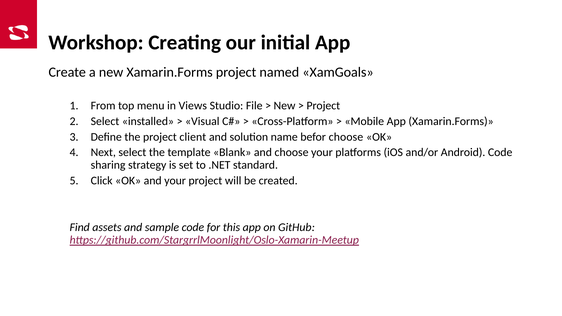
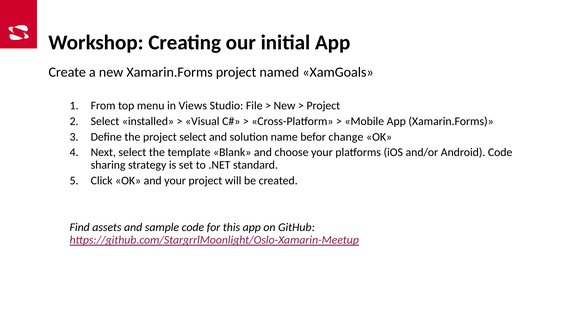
project client: client -> select
befor choose: choose -> change
